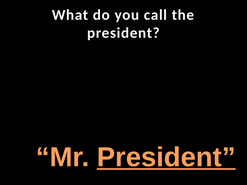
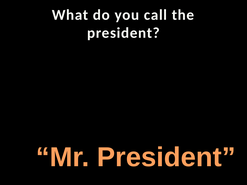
President at (166, 157) underline: present -> none
